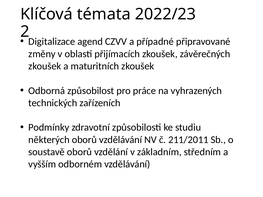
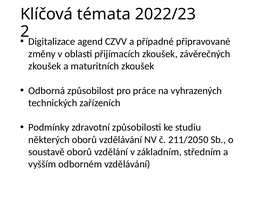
211/2011: 211/2011 -> 211/2050
